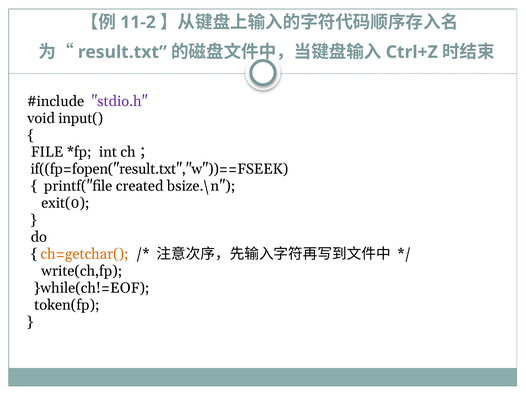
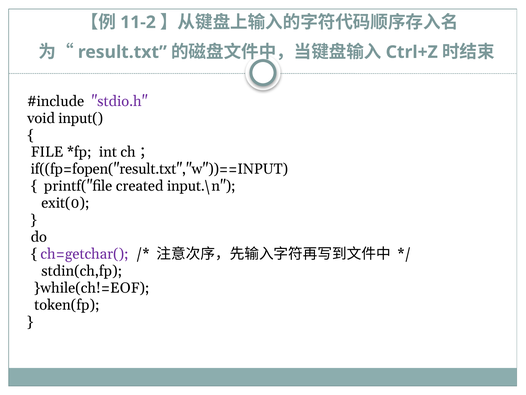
if((fp=fopen("result.txt","w"))==FSEEK: if((fp=fopen("result.txt","w"))==FSEEK -> if((fp=fopen("result.txt","w"))==INPUT
bsize.\n: bsize.\n -> input.\n
ch=getchar( colour: orange -> purple
write(ch,fp: write(ch,fp -> stdin(ch,fp
